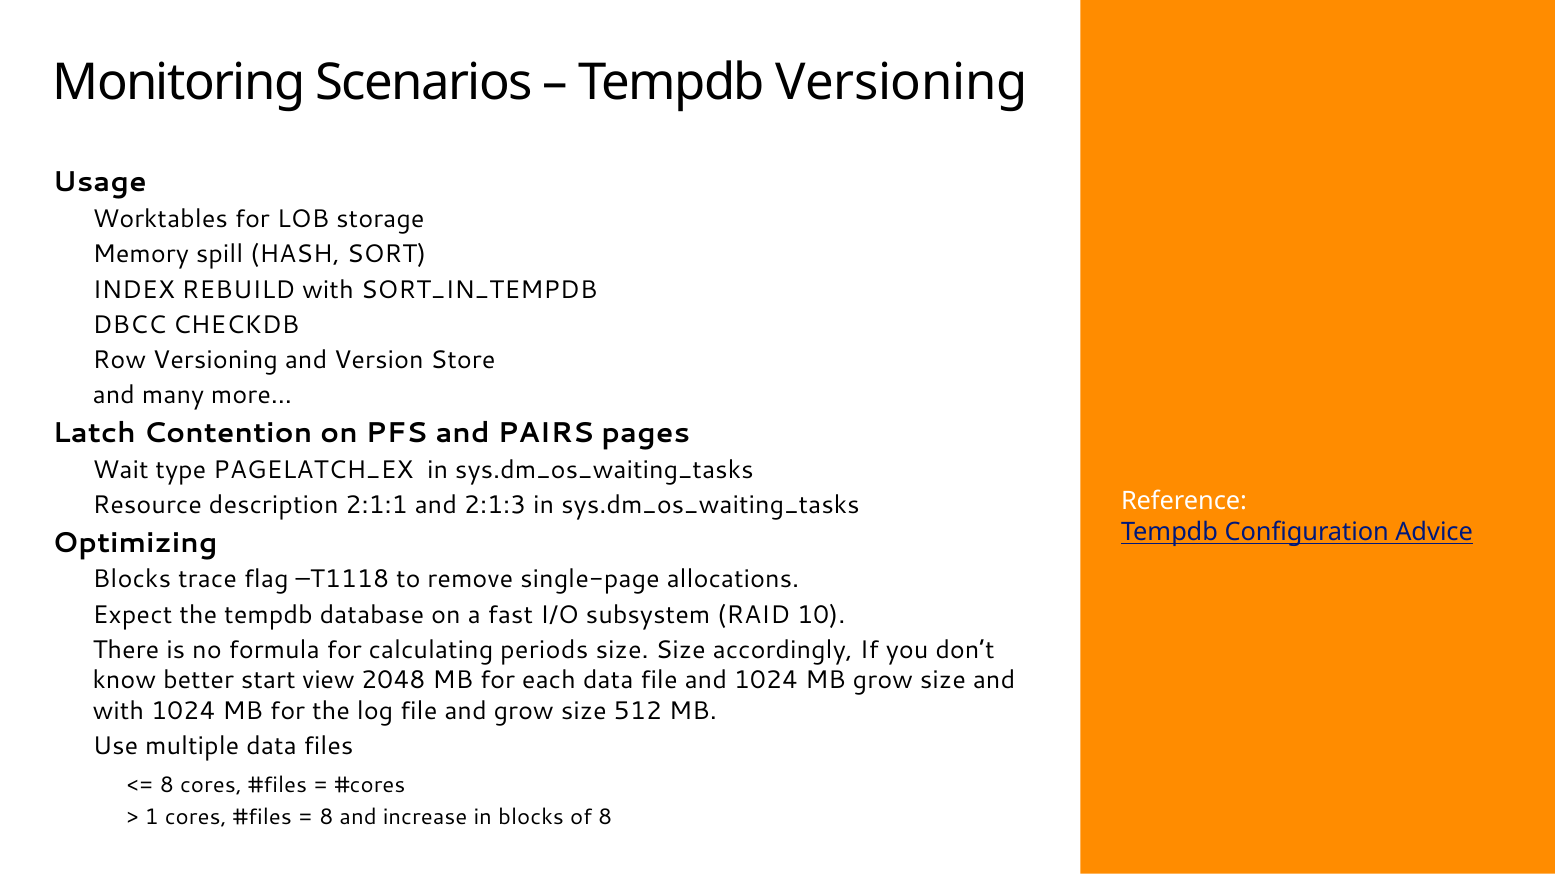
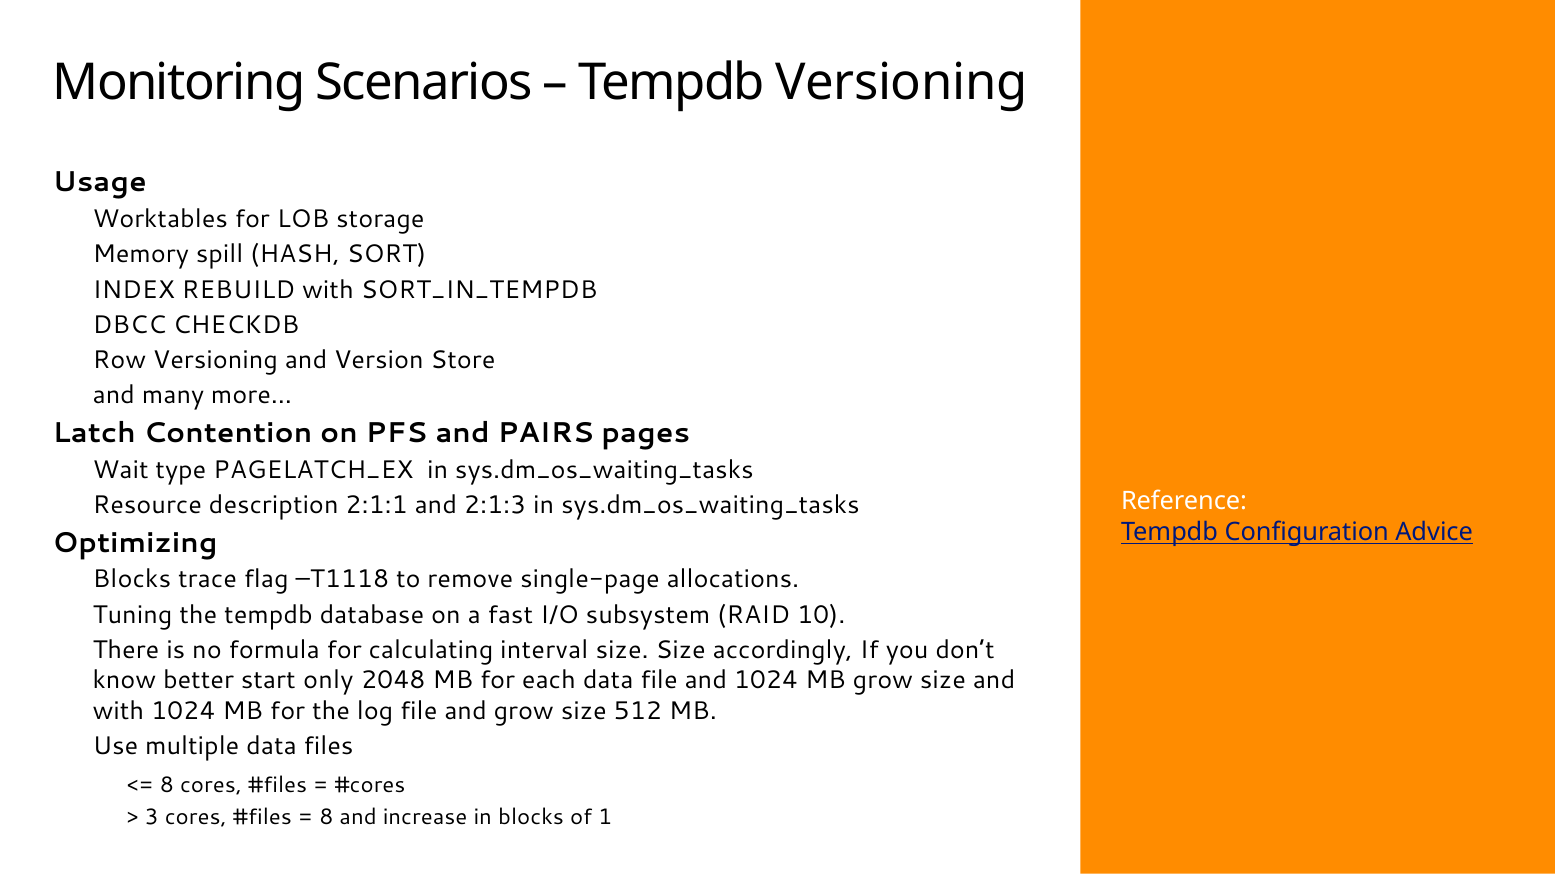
Expect: Expect -> Tuning
periods: periods -> interval
view: view -> only
1: 1 -> 3
of 8: 8 -> 1
